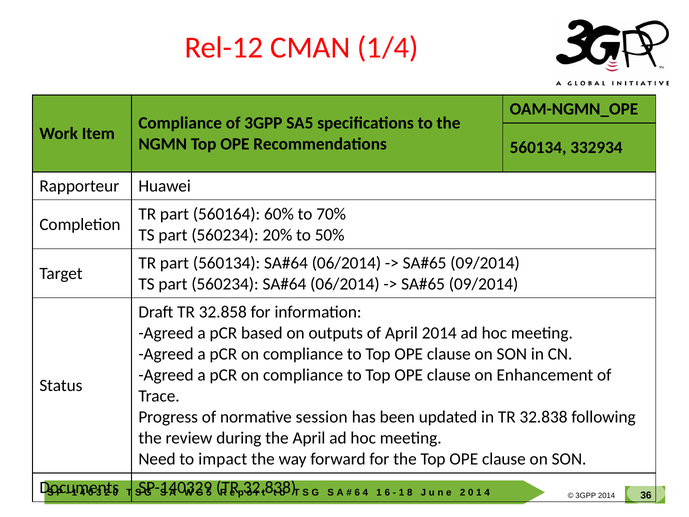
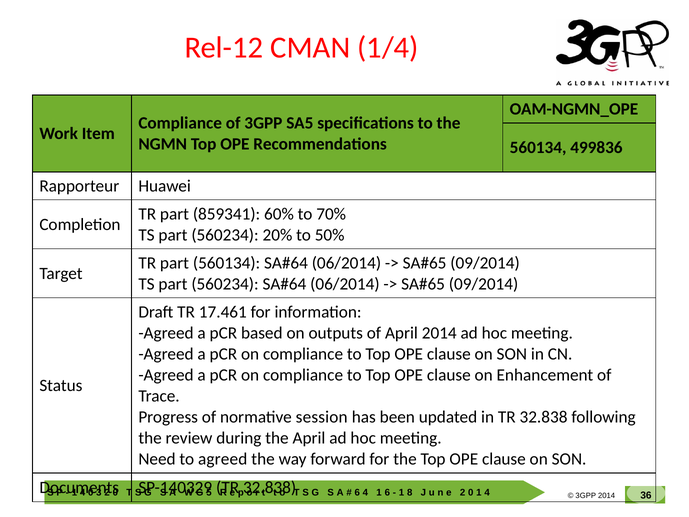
332934: 332934 -> 499836
560164: 560164 -> 859341
32.858: 32.858 -> 17.461
to impact: impact -> agreed
